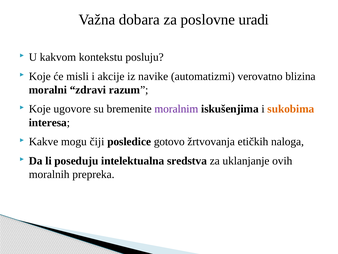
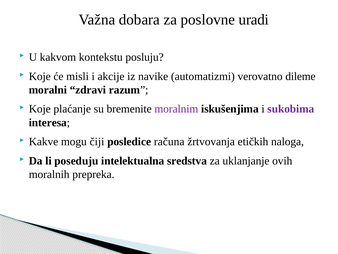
blizina: blizina -> dileme
ugovore: ugovore -> plaćanje
sukobima colour: orange -> purple
gotovo: gotovo -> računa
